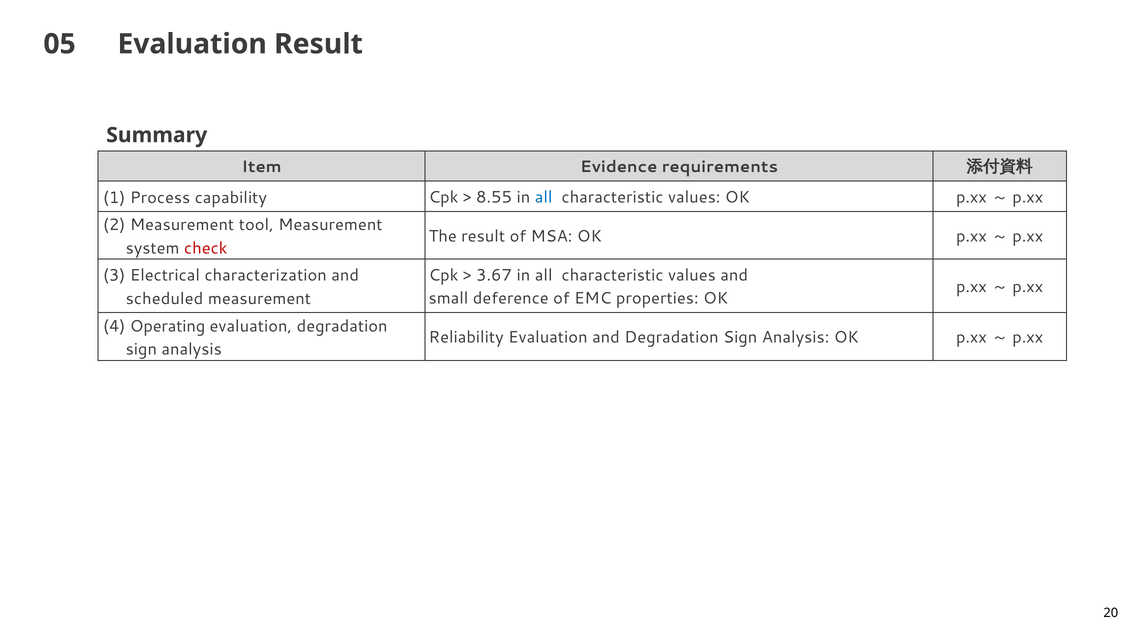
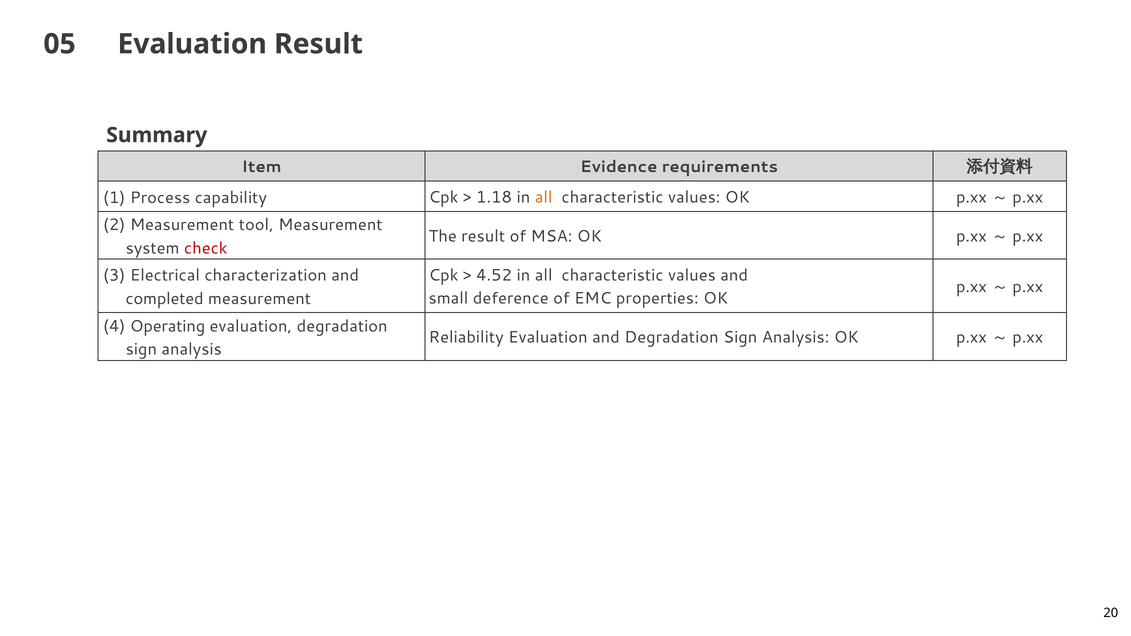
8.55: 8.55 -> 1.18
all at (544, 197) colour: blue -> orange
3.67: 3.67 -> 4.52
scheduled: scheduled -> completed
